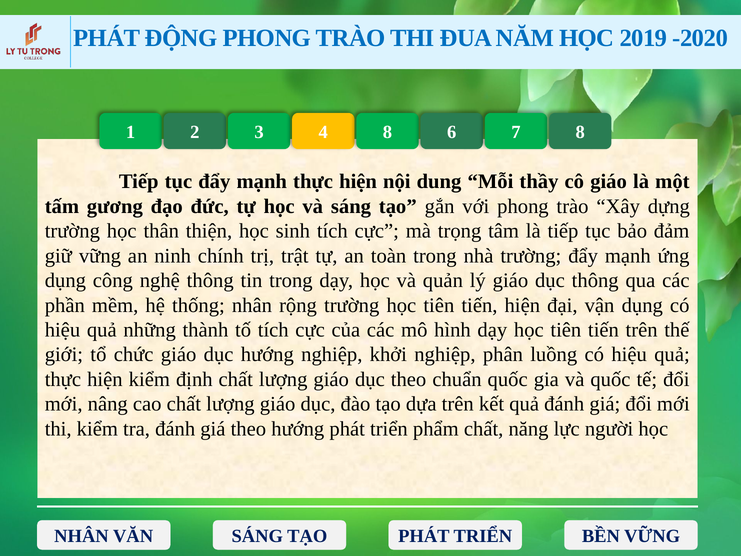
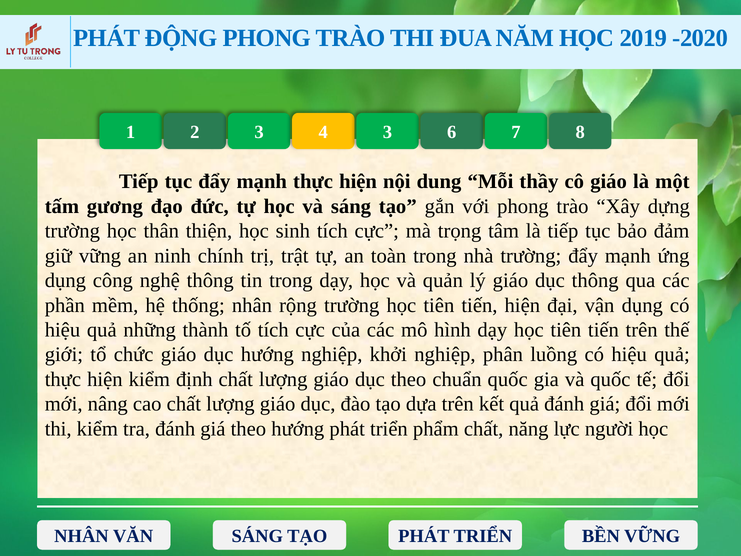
4 8: 8 -> 3
